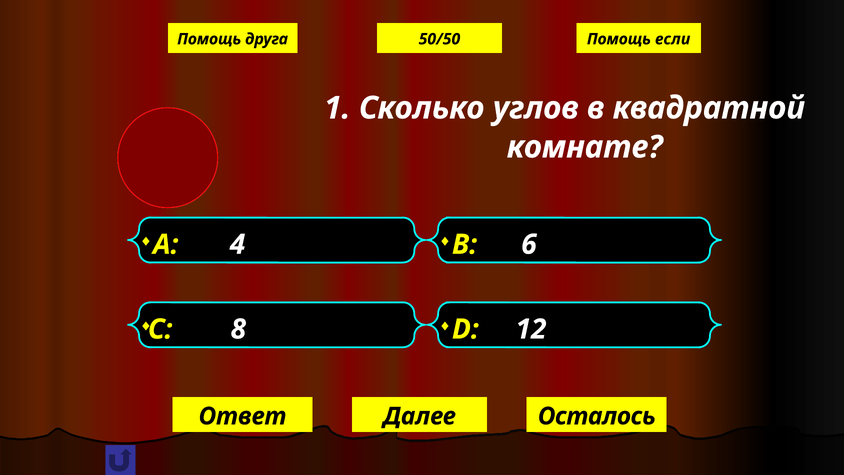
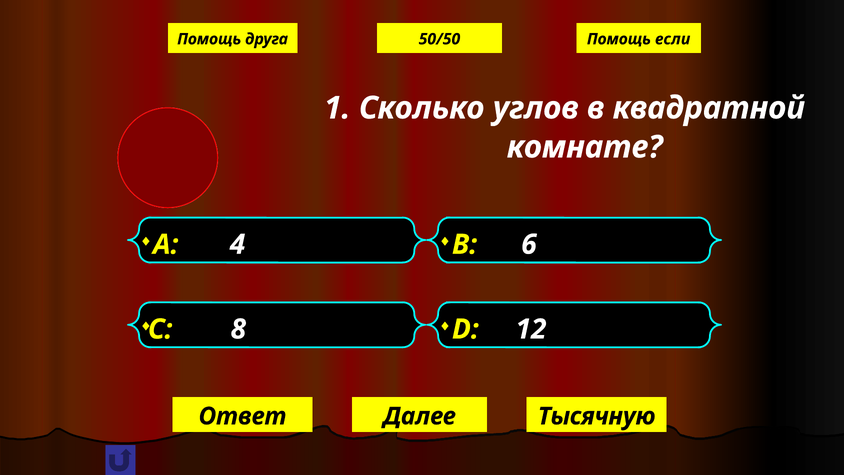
Осталось: Осталось -> Тысячную
